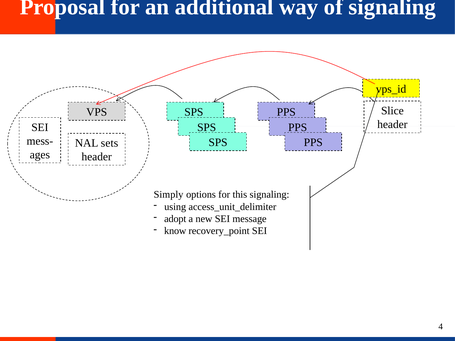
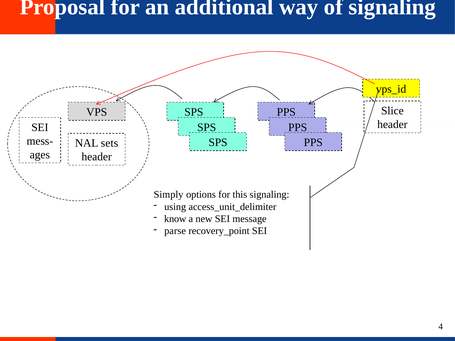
adopt: adopt -> know
know: know -> parse
